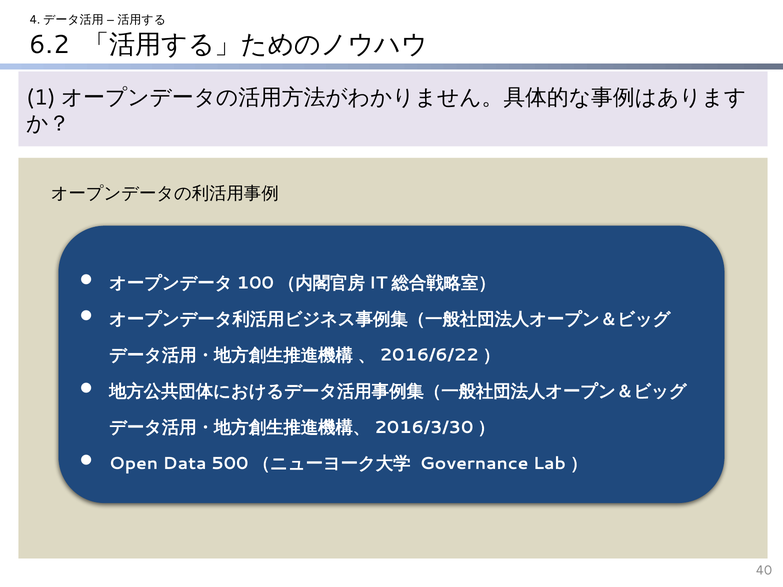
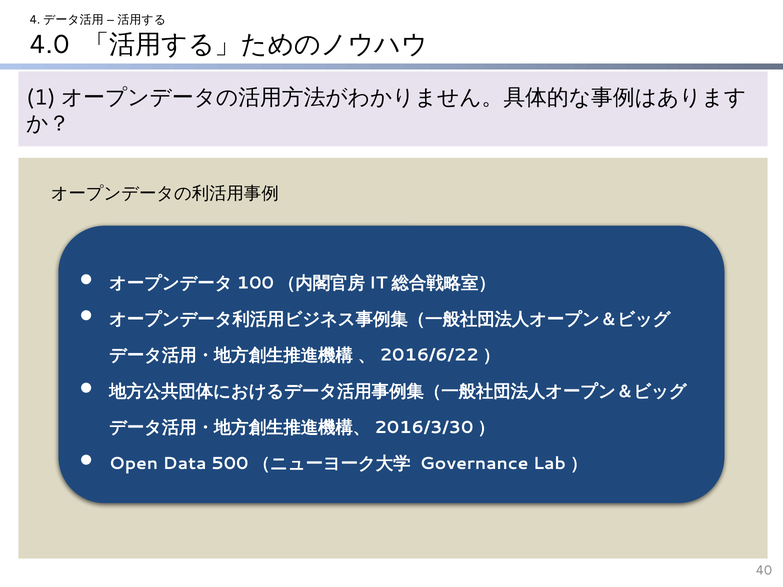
6.2: 6.2 -> 4.0
